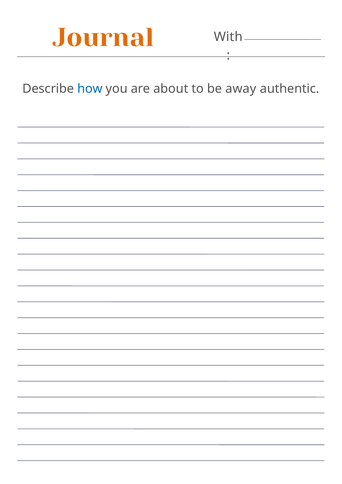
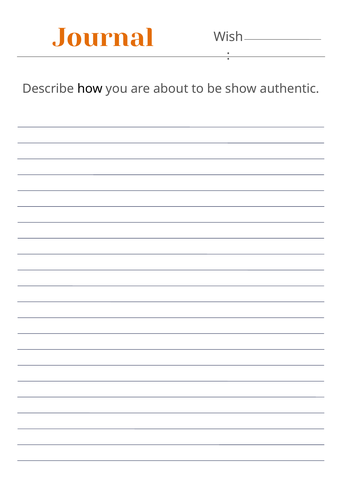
With: With -> Wish
how colour: blue -> black
away: away -> show
